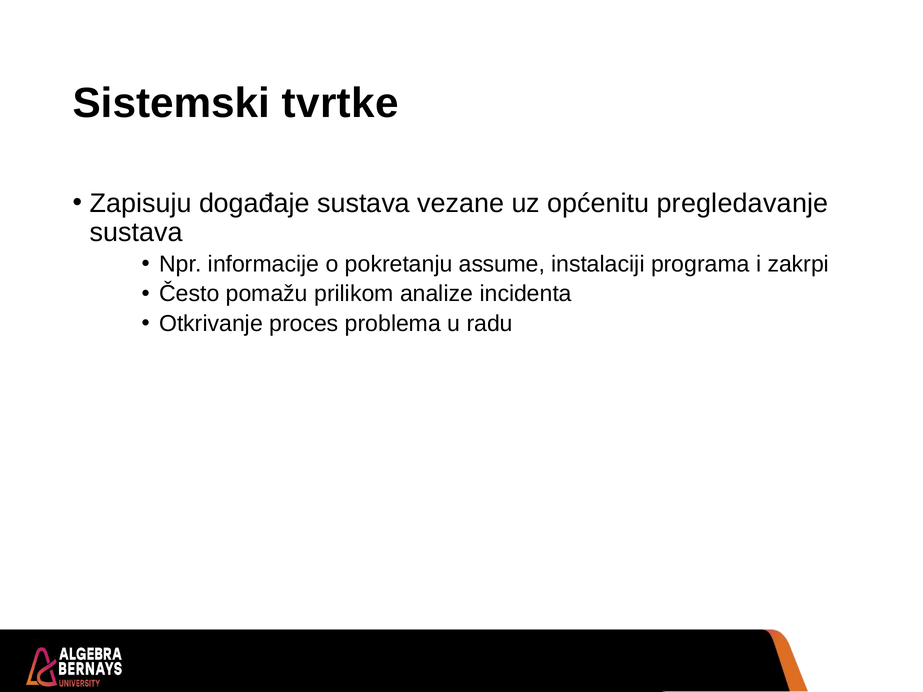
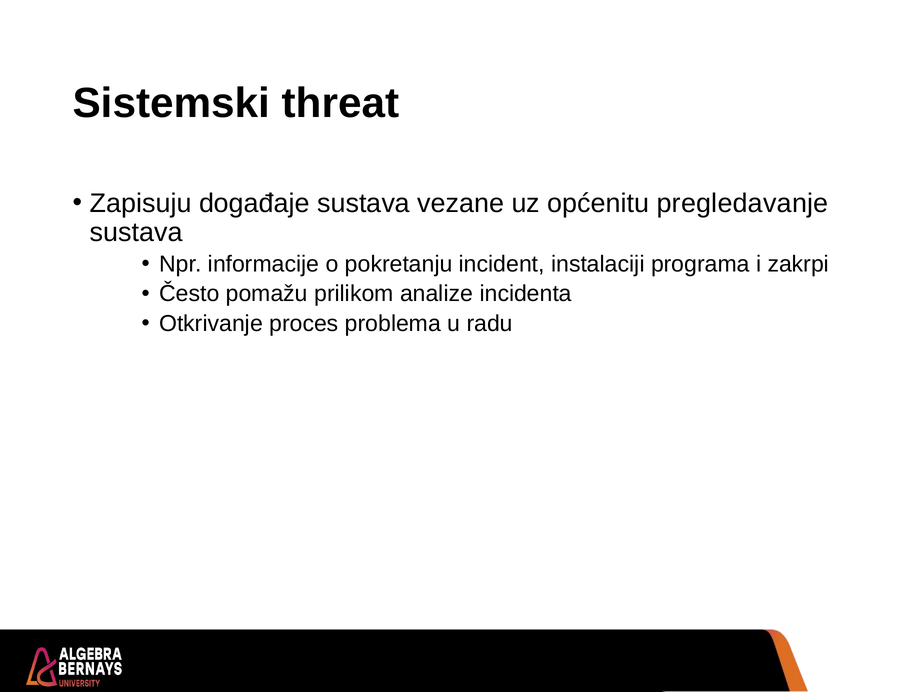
tvrtke: tvrtke -> threat
assume: assume -> incident
